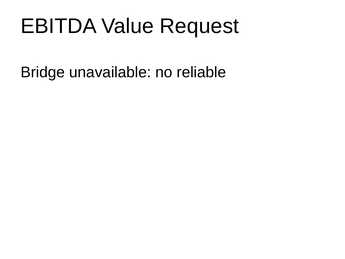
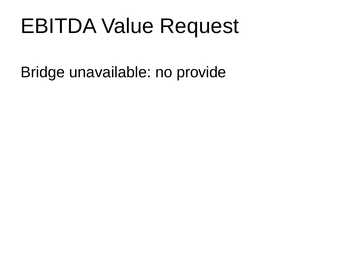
reliable: reliable -> provide
